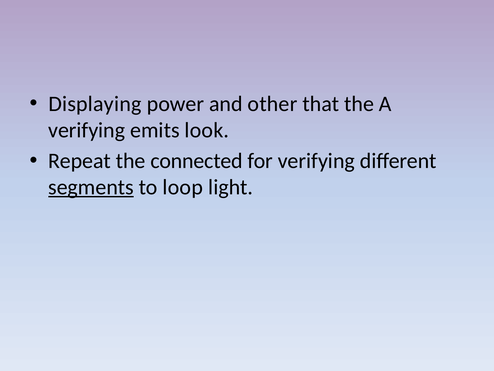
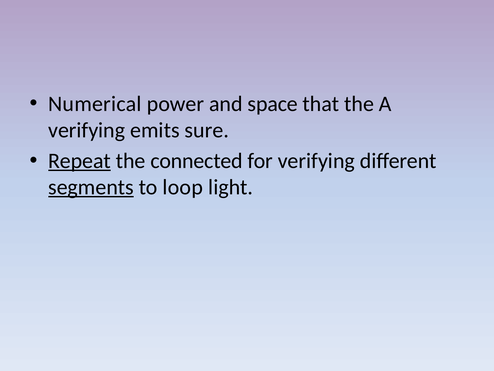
Displaying: Displaying -> Numerical
other: other -> space
look: look -> sure
Repeat underline: none -> present
